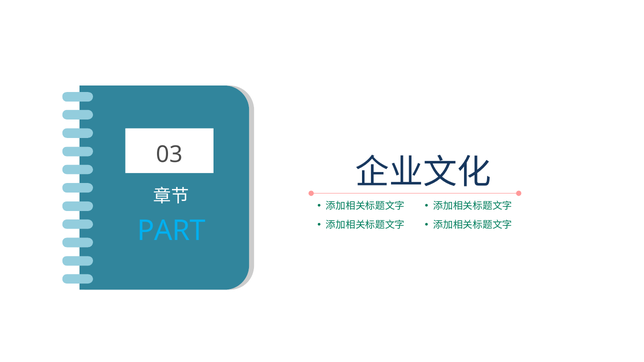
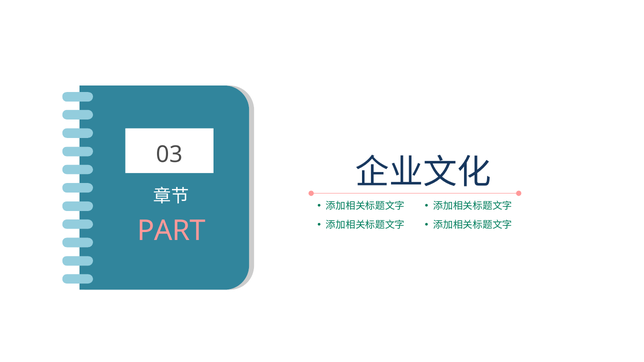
PART colour: light blue -> pink
